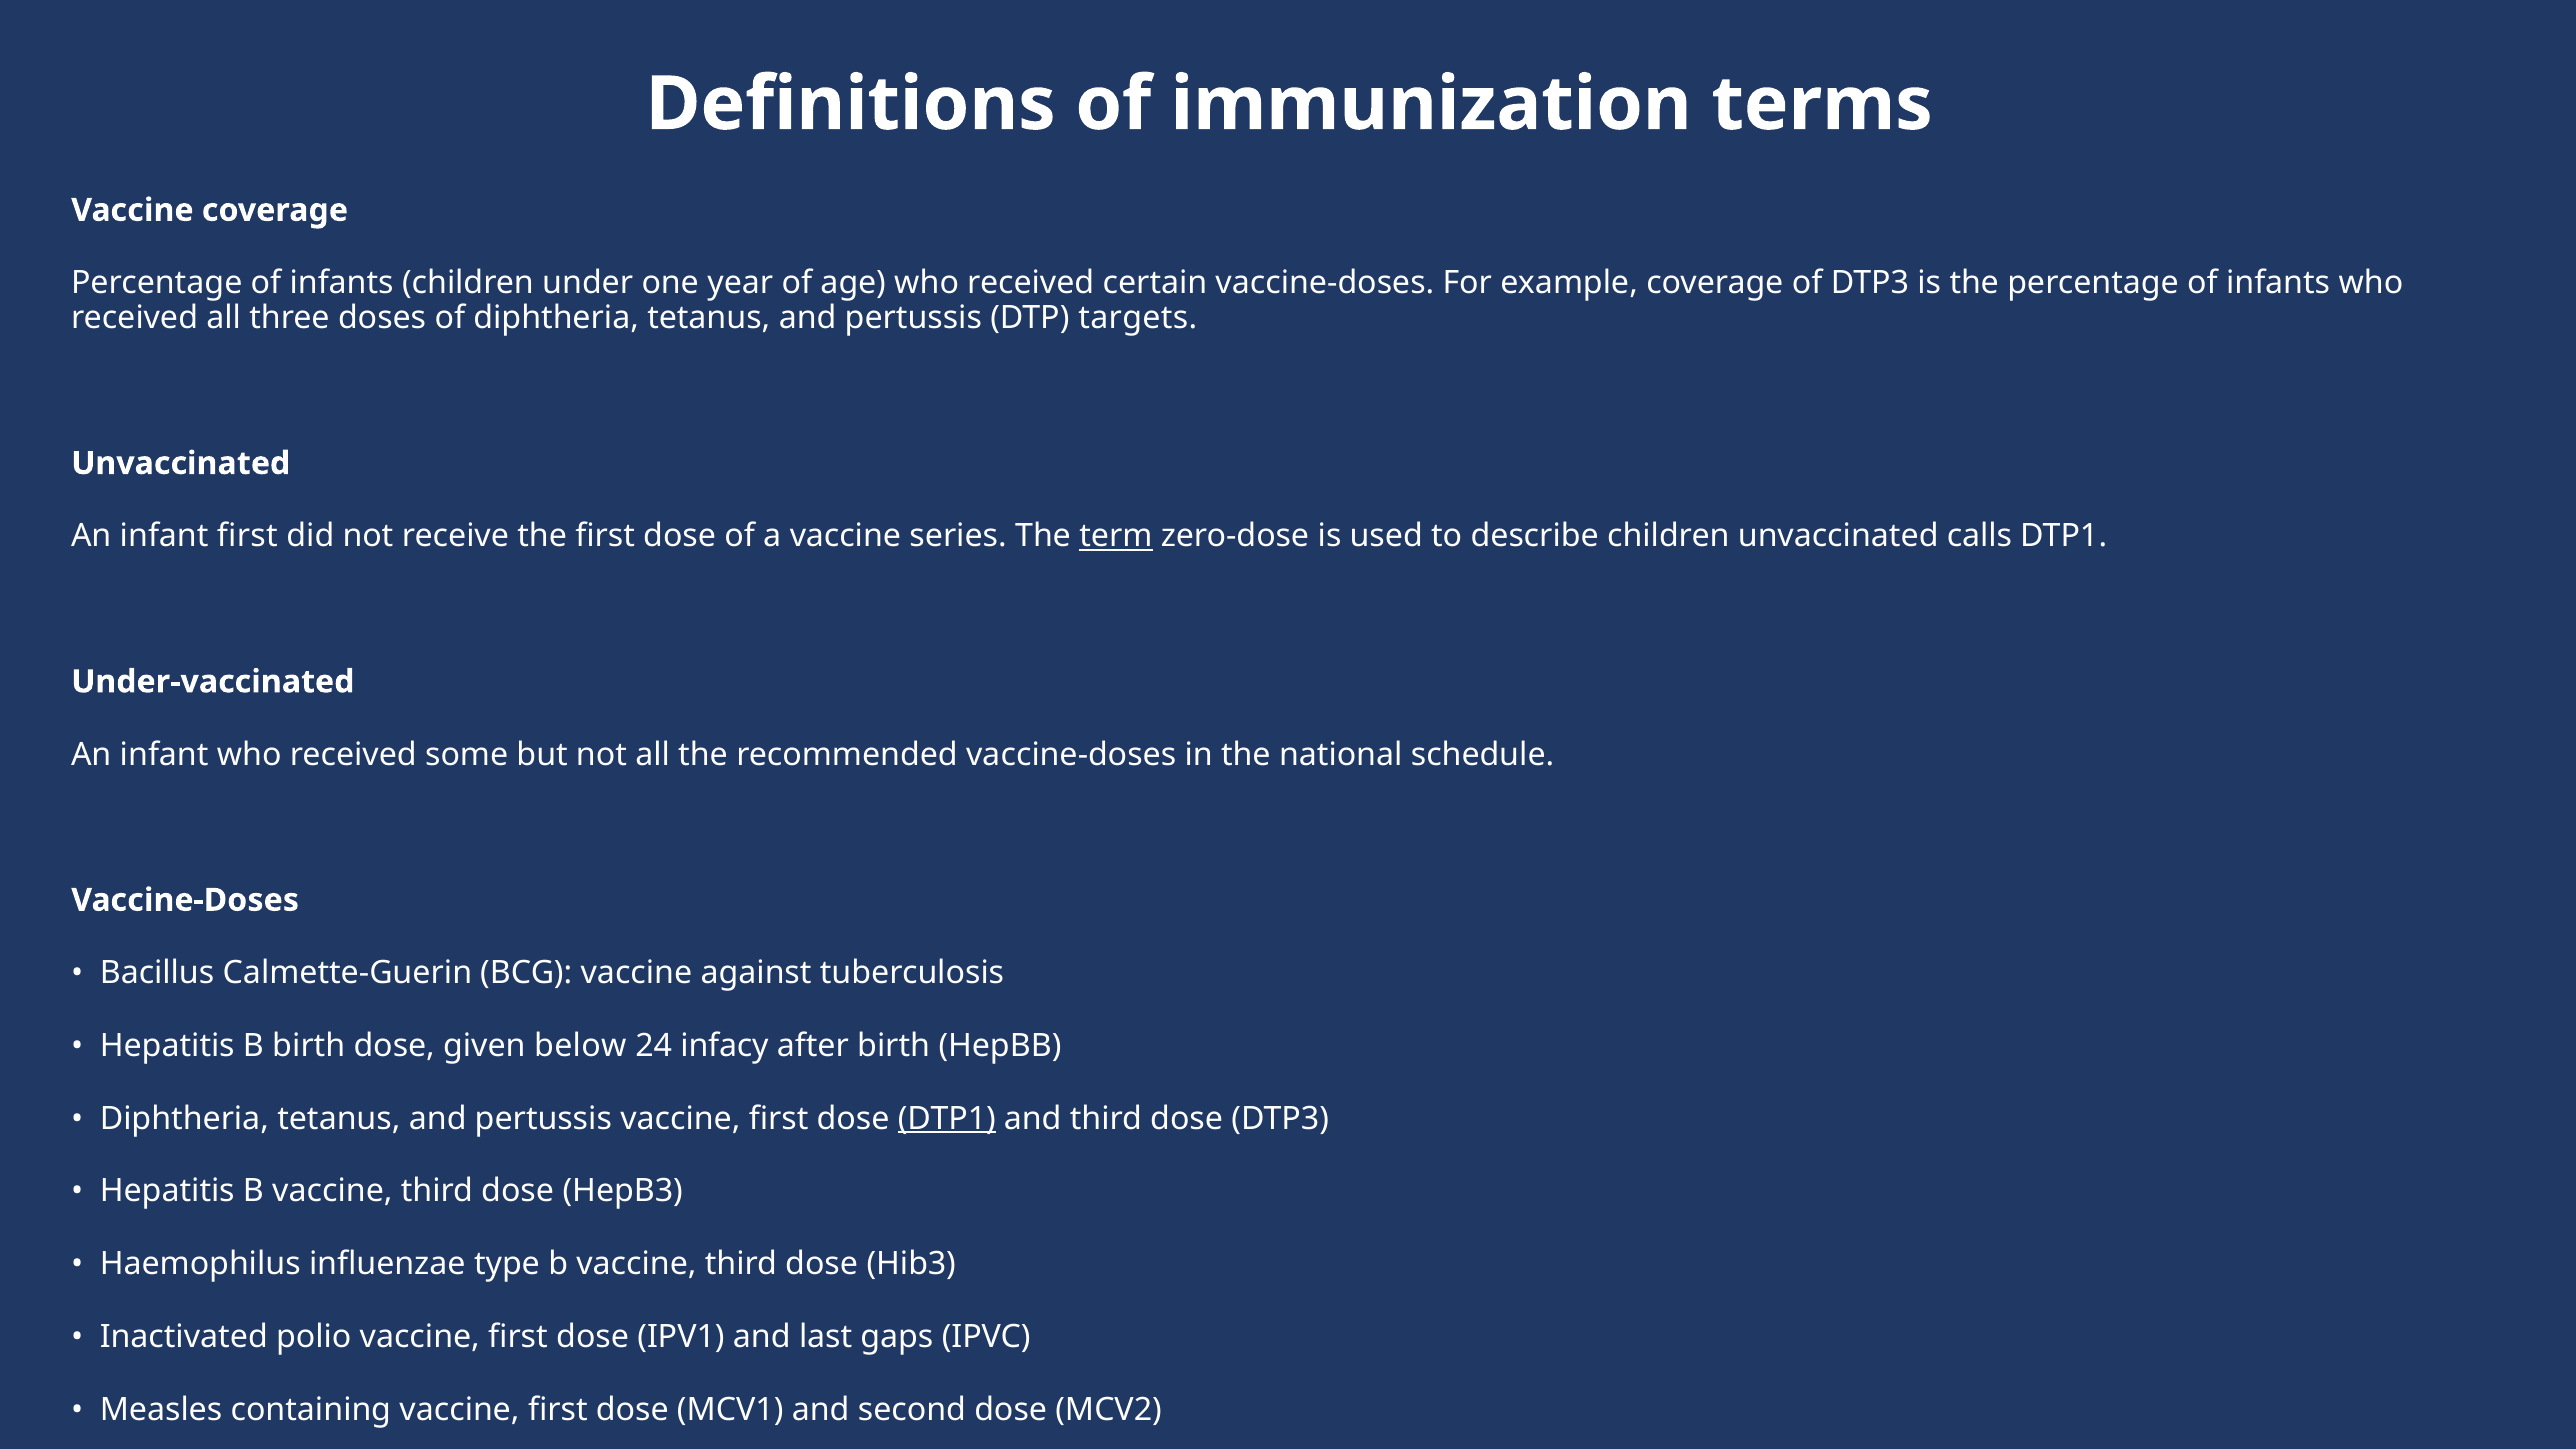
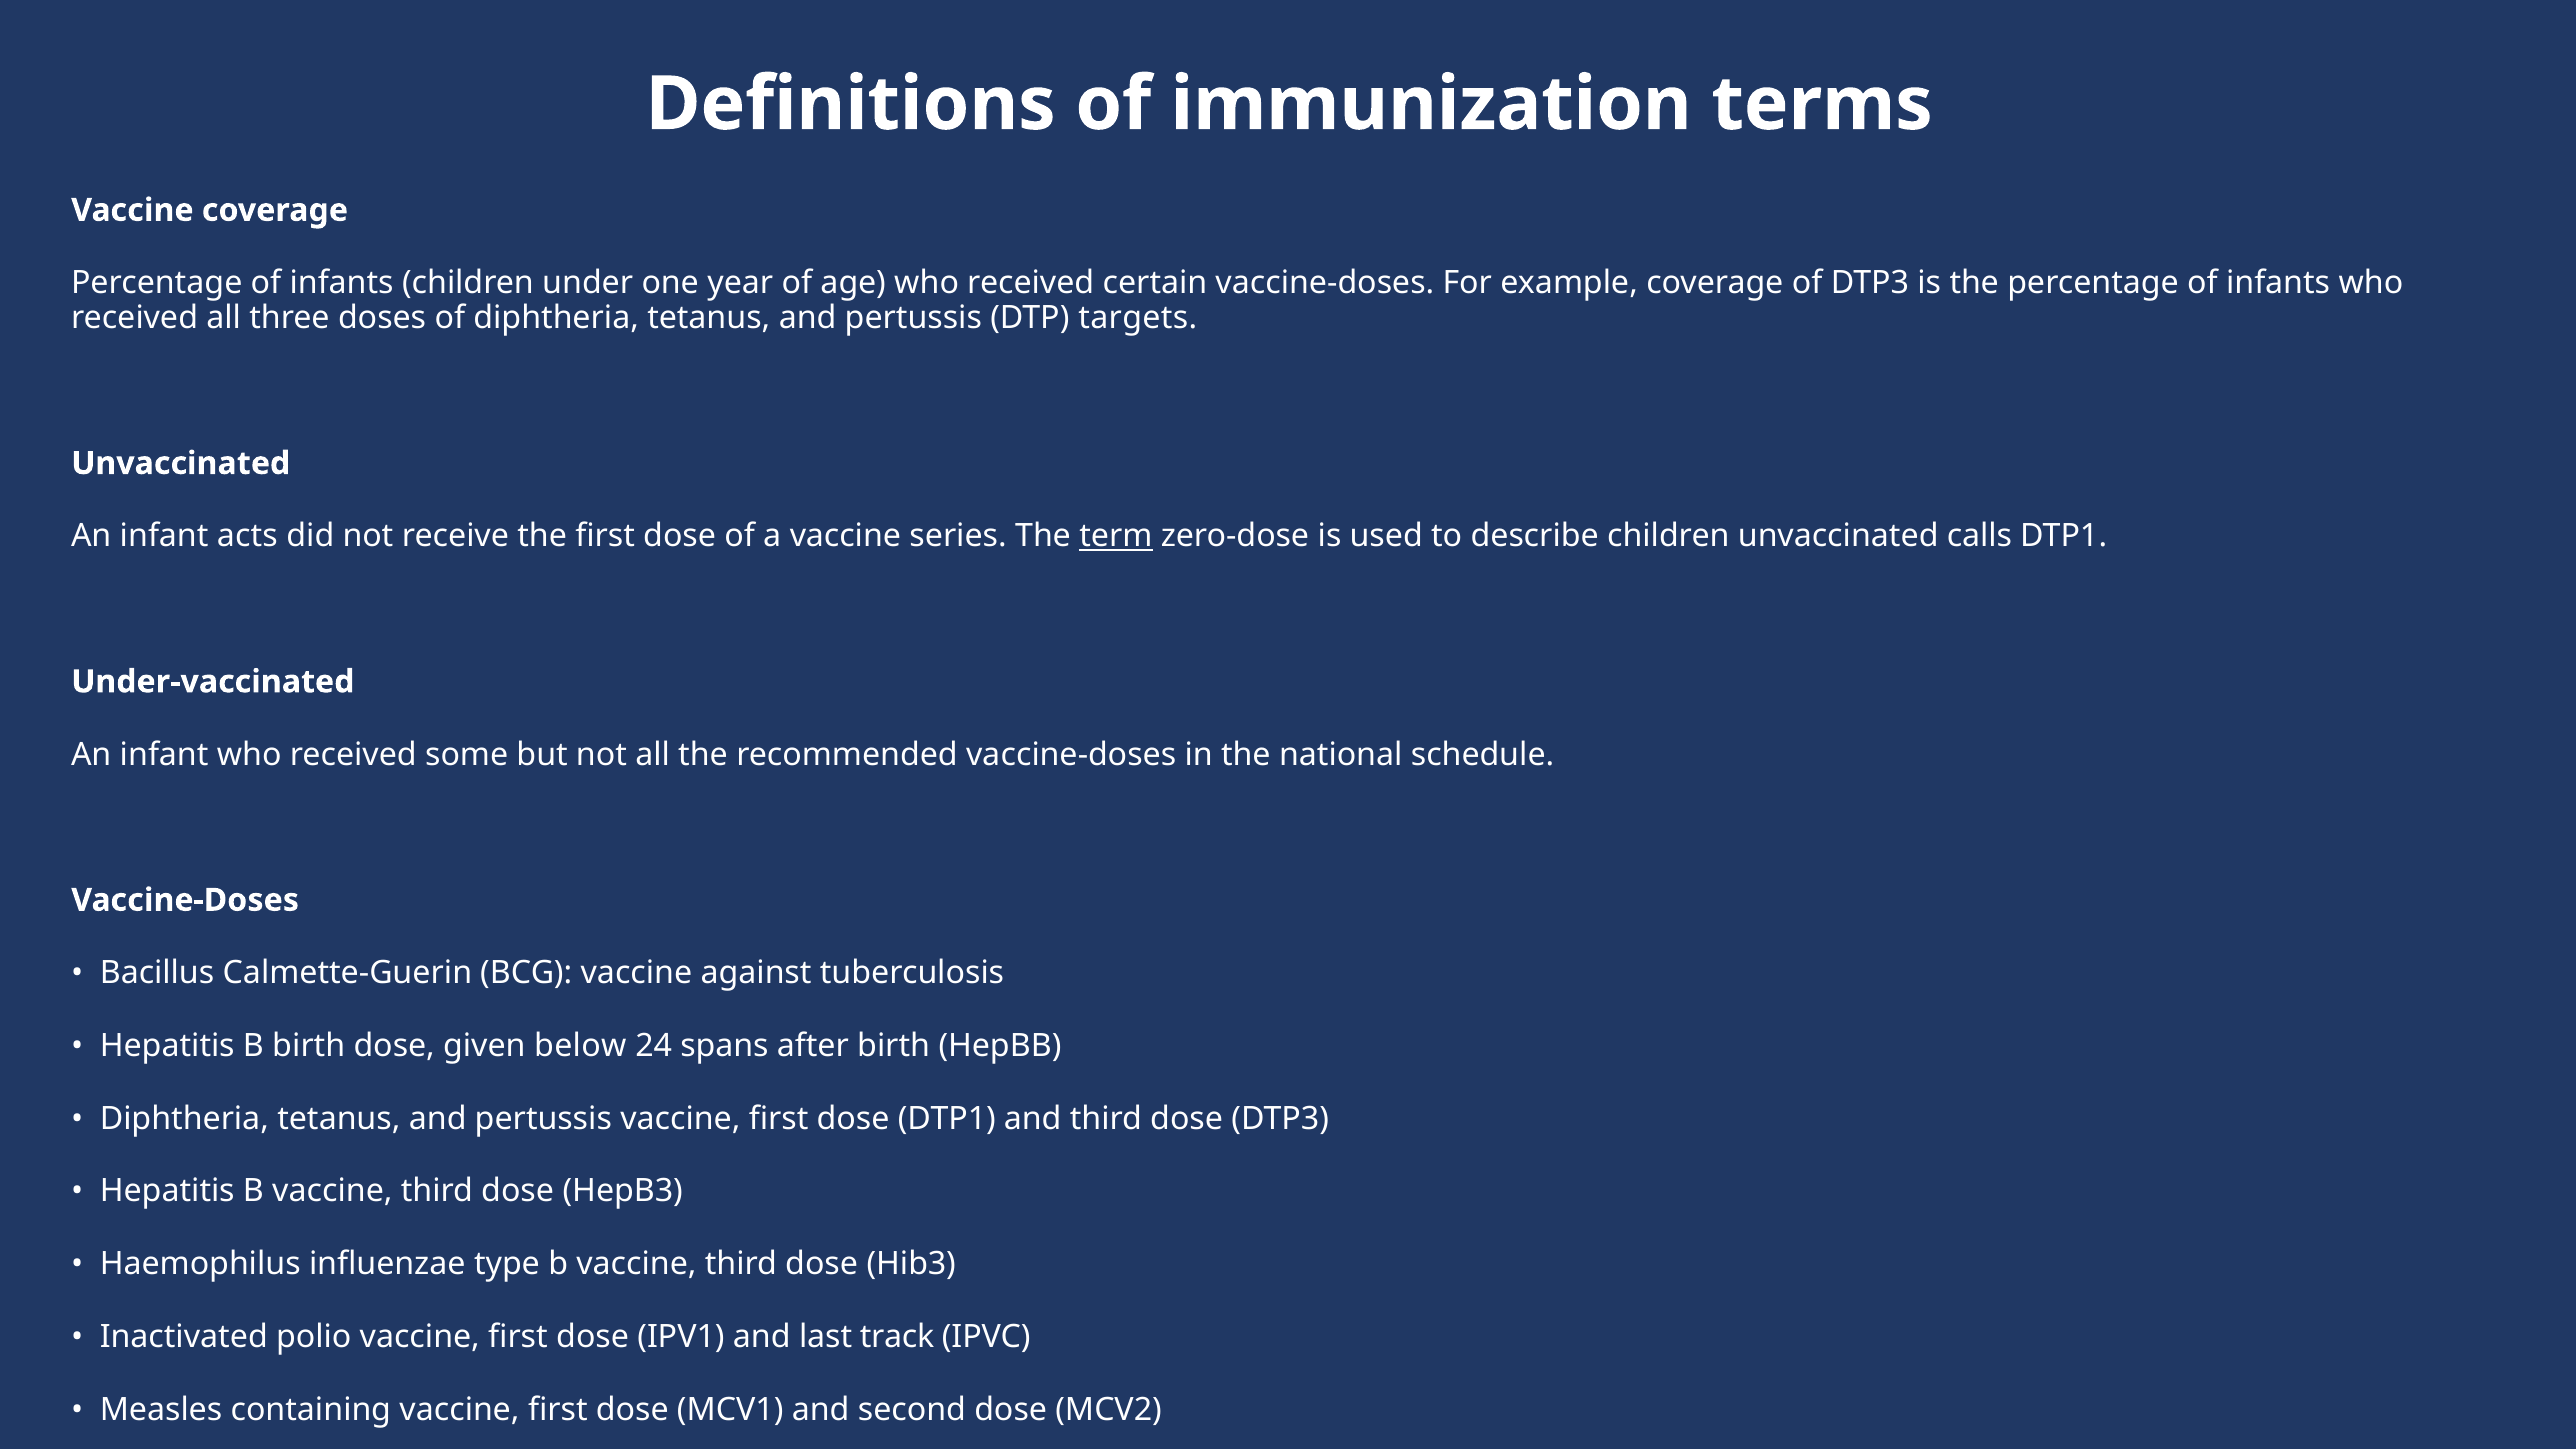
infant first: first -> acts
infacy: infacy -> spans
DTP1 at (947, 1119) underline: present -> none
gaps: gaps -> track
